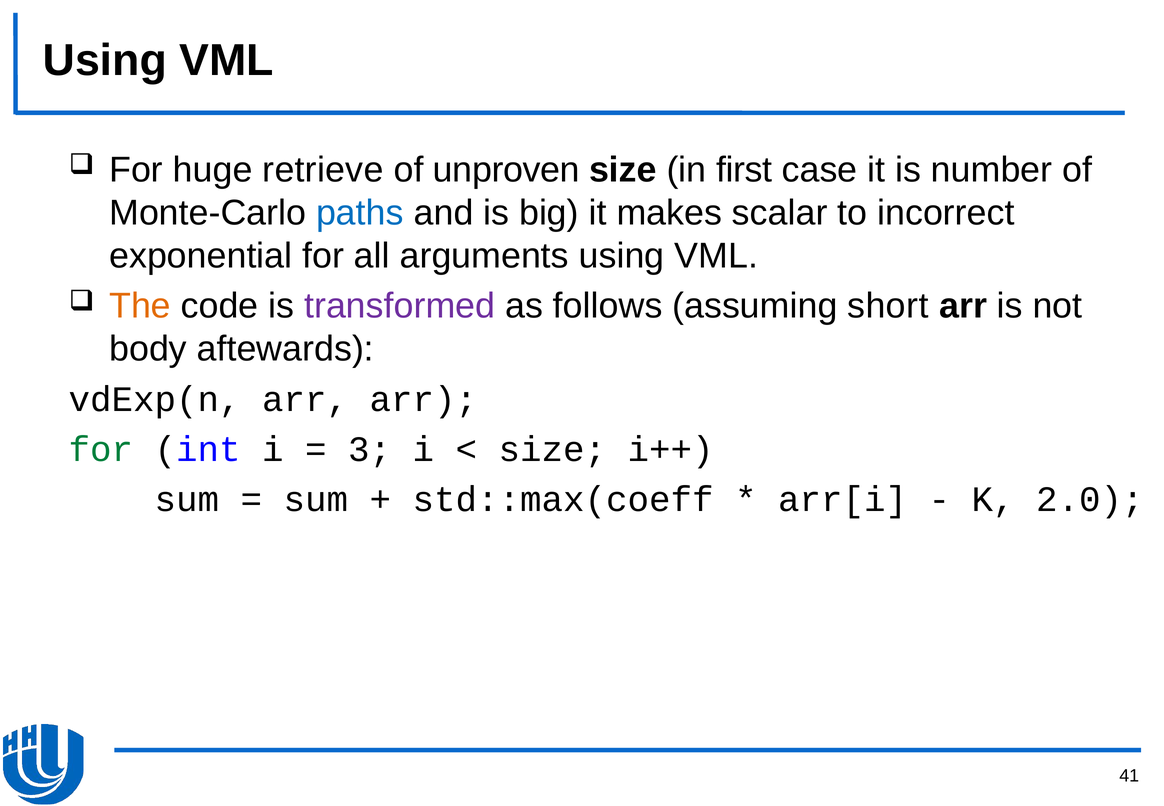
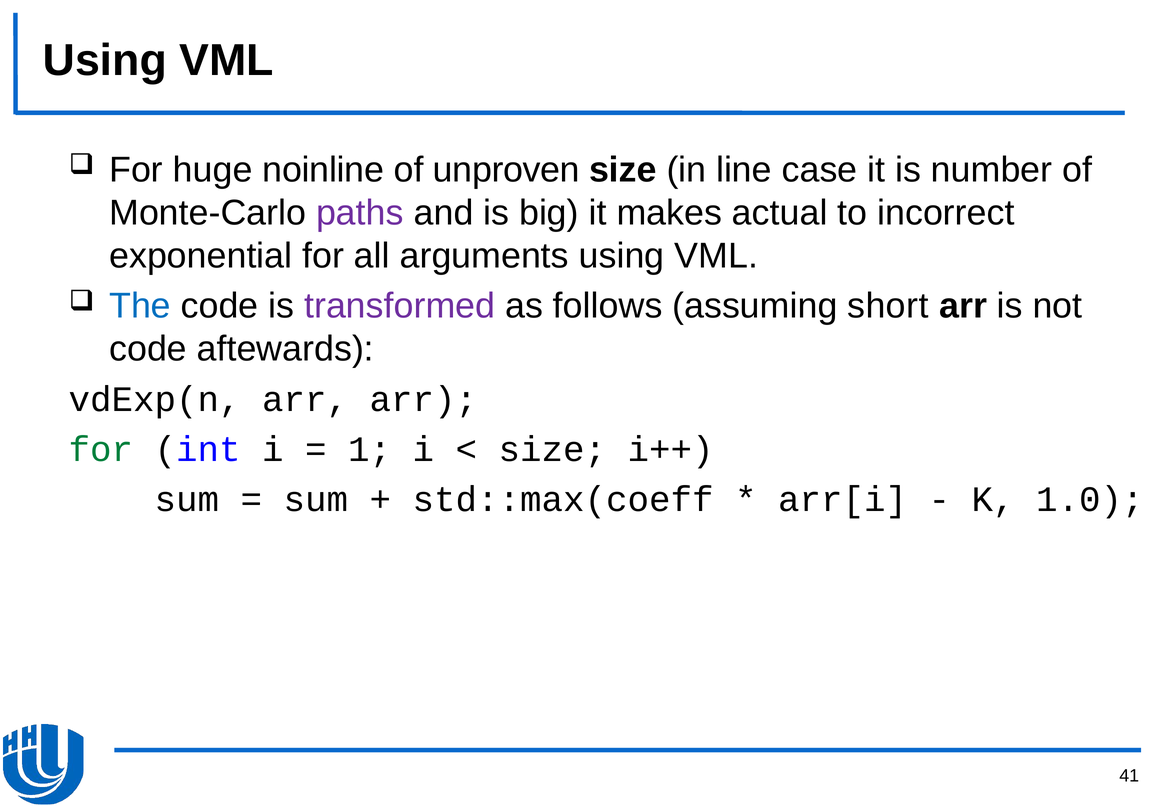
retrieve: retrieve -> noinline
first: first -> line
paths colour: blue -> purple
scalar: scalar -> actual
The colour: orange -> blue
body at (148, 349): body -> code
3: 3 -> 1
2.0: 2.0 -> 1.0
